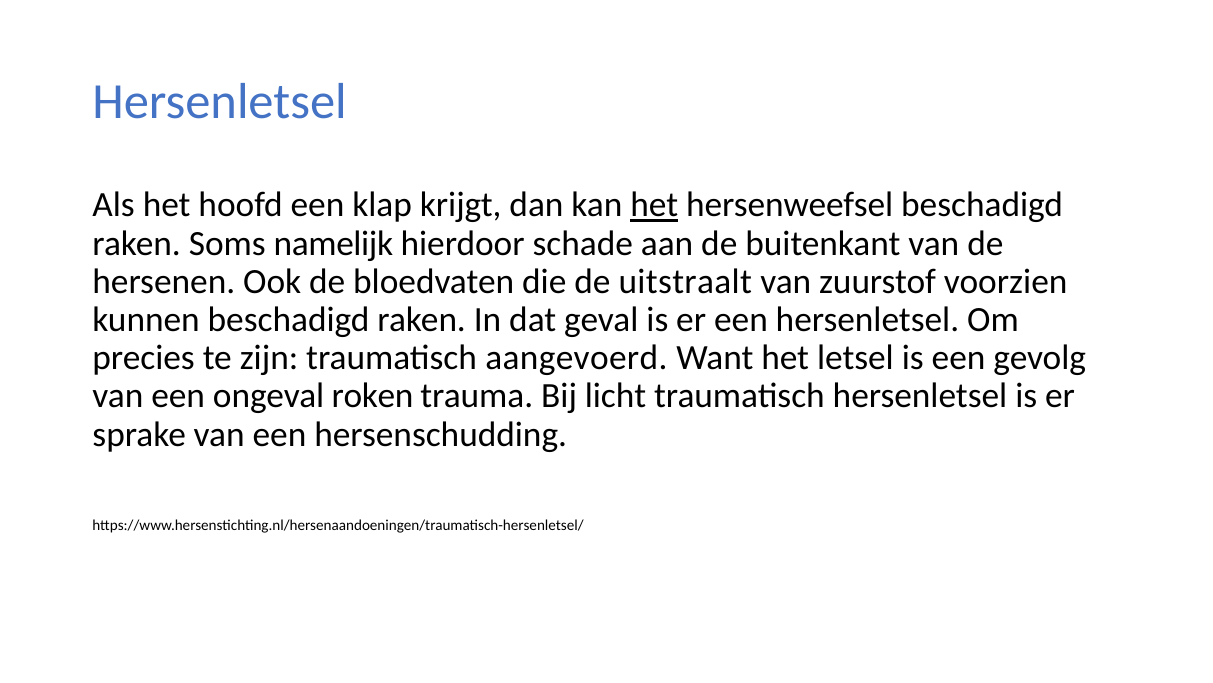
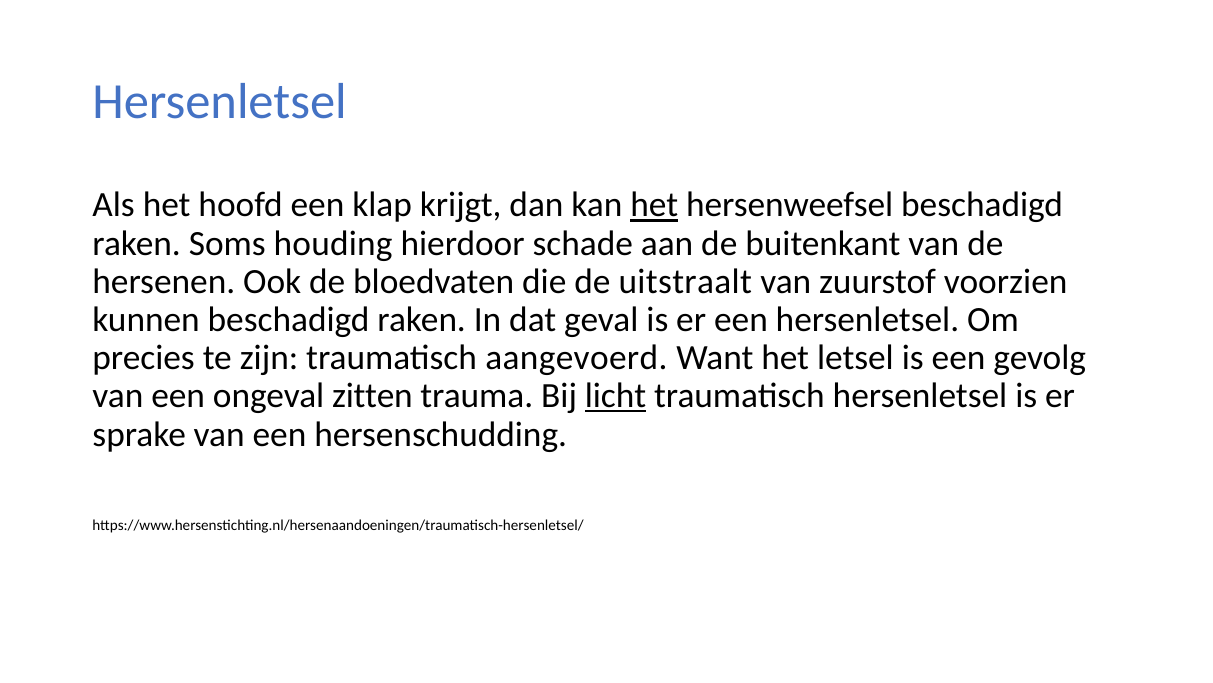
namelijk: namelijk -> houding
roken: roken -> zitten
licht underline: none -> present
